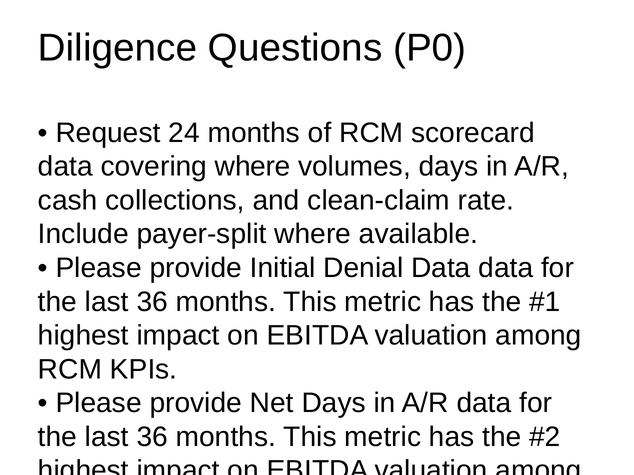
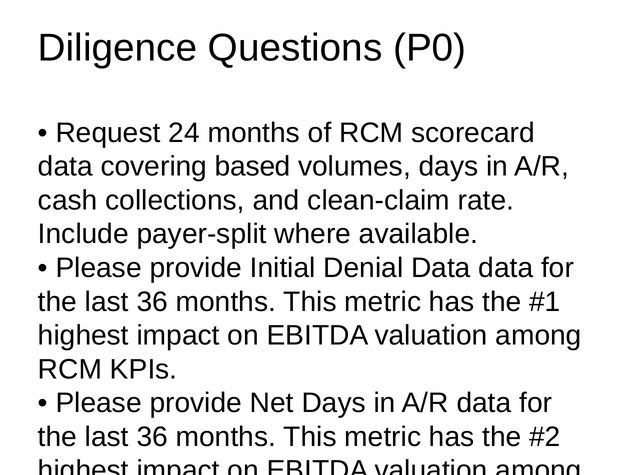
covering where: where -> based
